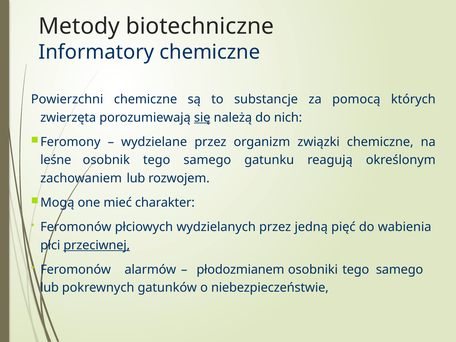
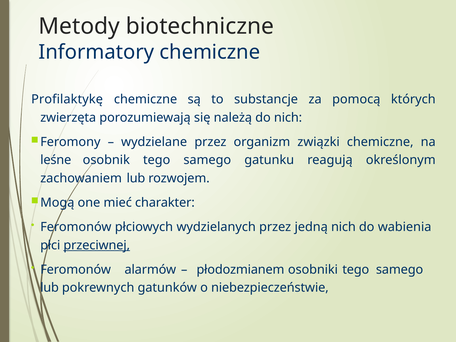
Powierzchni: Powierzchni -> Profilaktykę
się underline: present -> none
jedną pięć: pięć -> nich
